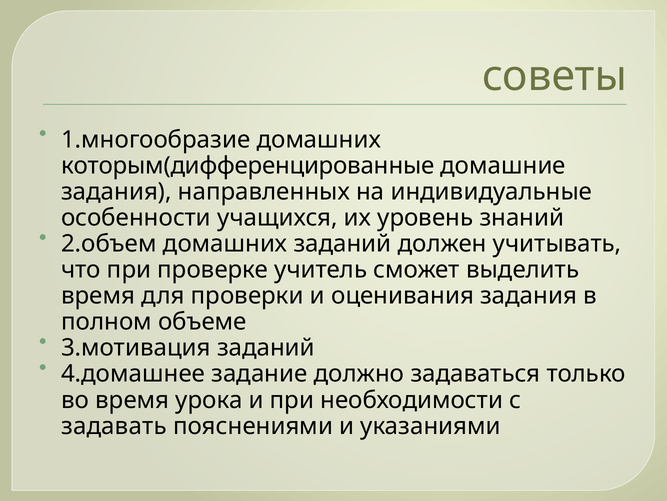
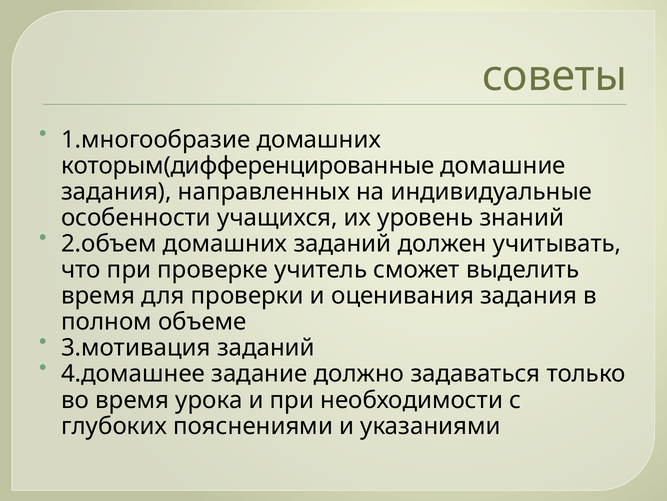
задавать: задавать -> глубоких
